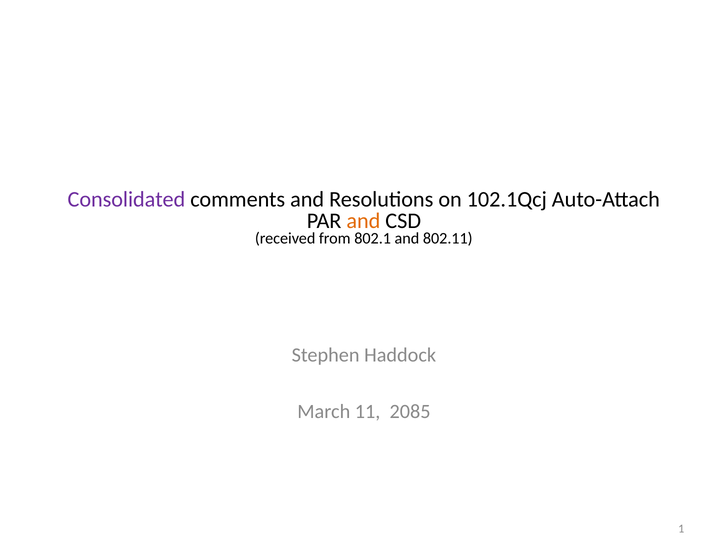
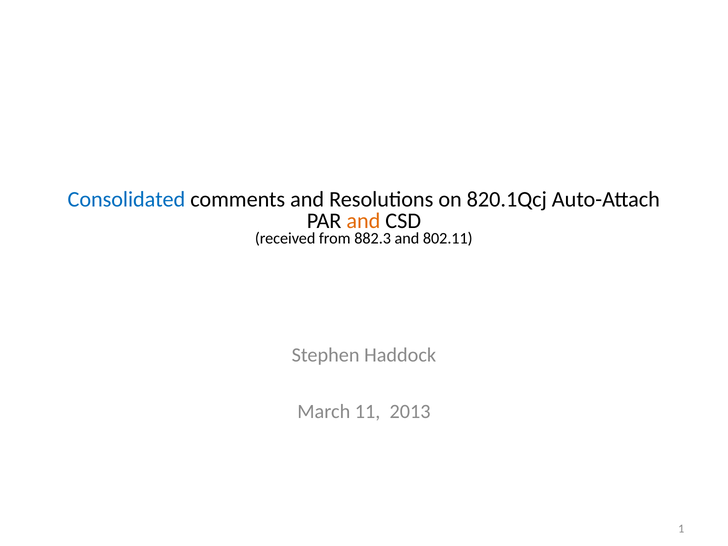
Consolidated colour: purple -> blue
102.1Qcj: 102.1Qcj -> 820.1Qcj
802.1: 802.1 -> 882.3
2085: 2085 -> 2013
